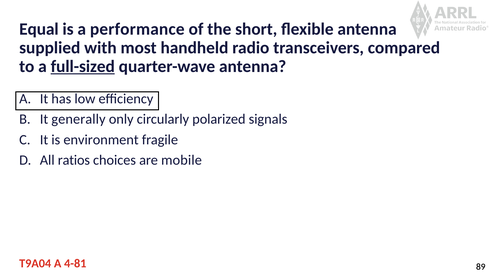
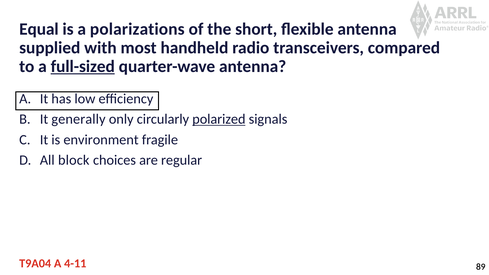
performance: performance -> polarizations
polarized underline: none -> present
ratios: ratios -> block
mobile: mobile -> regular
4-81: 4-81 -> 4-11
